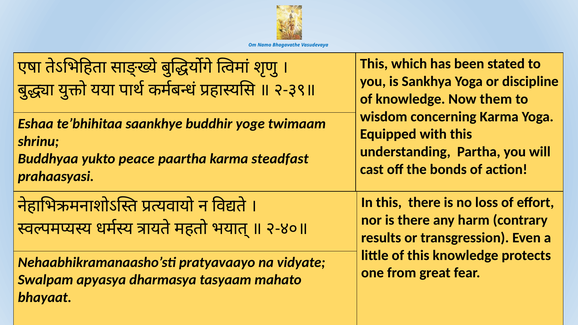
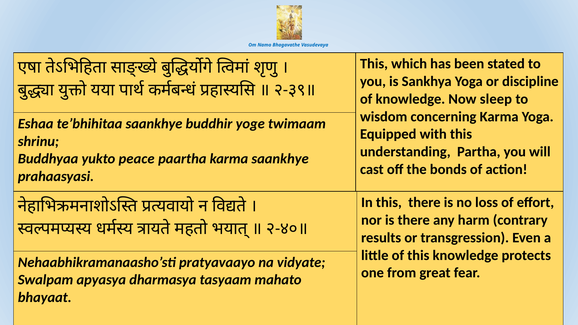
them: them -> sleep
karma steadfast: steadfast -> saankhye
